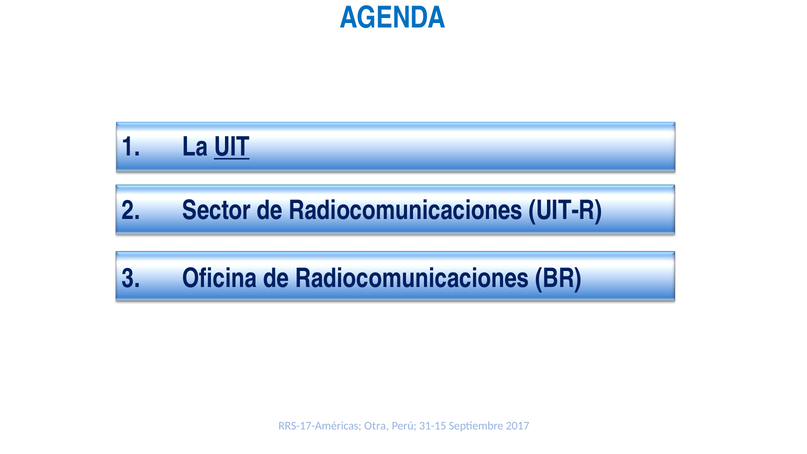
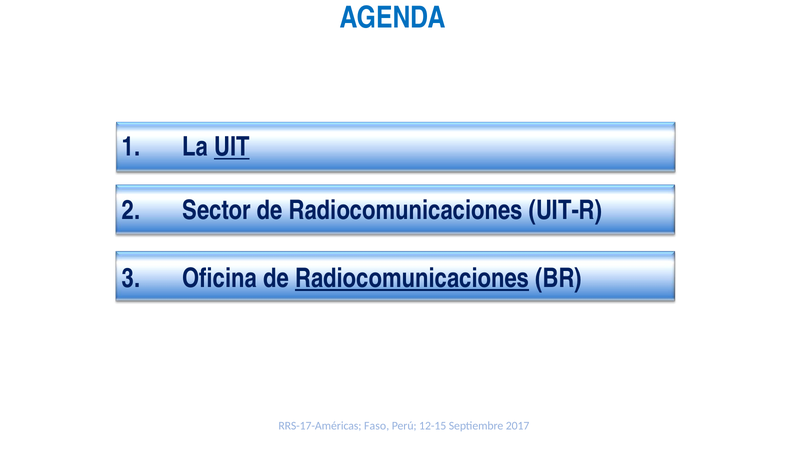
Radiocomunicaciones at (412, 278) underline: none -> present
Otra: Otra -> Faso
31-15: 31-15 -> 12-15
